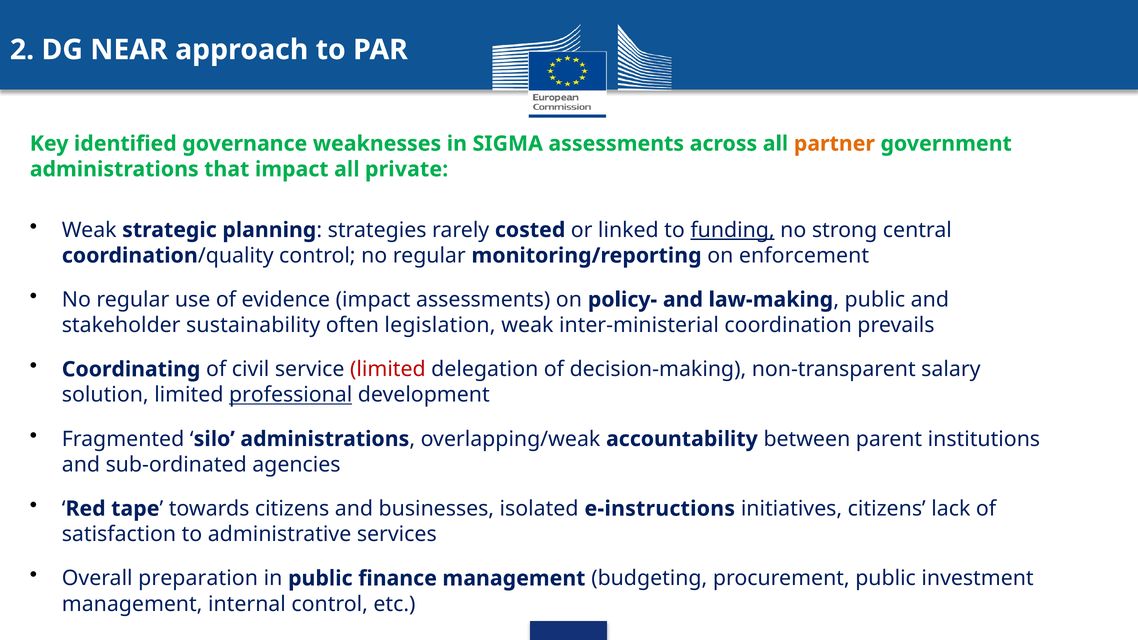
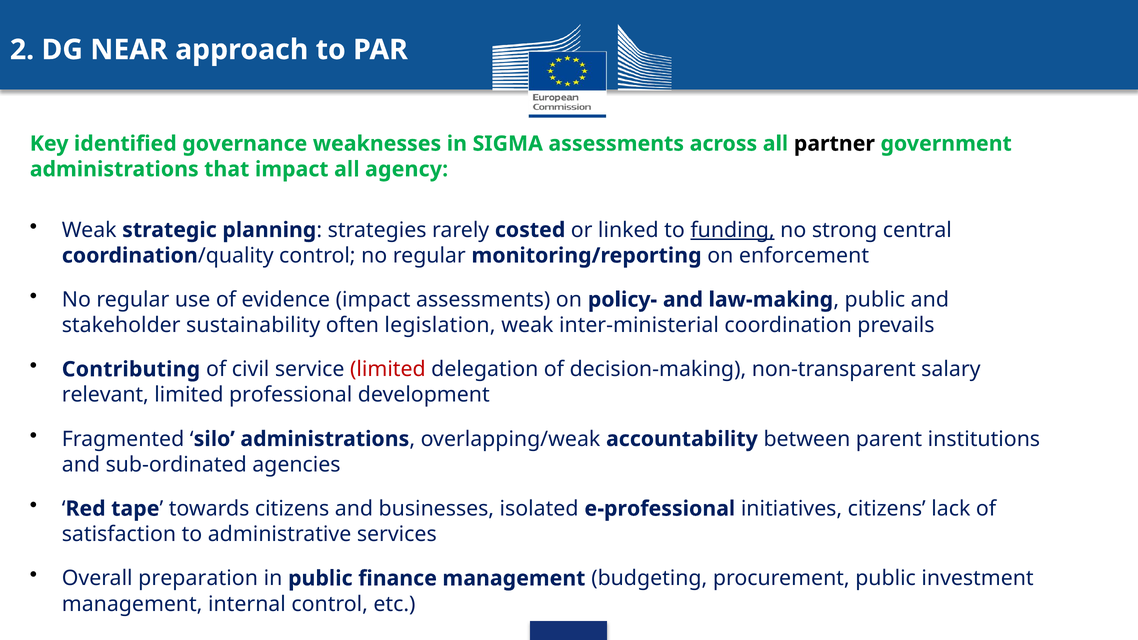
partner colour: orange -> black
private: private -> agency
Coordinating: Coordinating -> Contributing
solution: solution -> relevant
professional underline: present -> none
e-instructions: e-instructions -> e-professional
